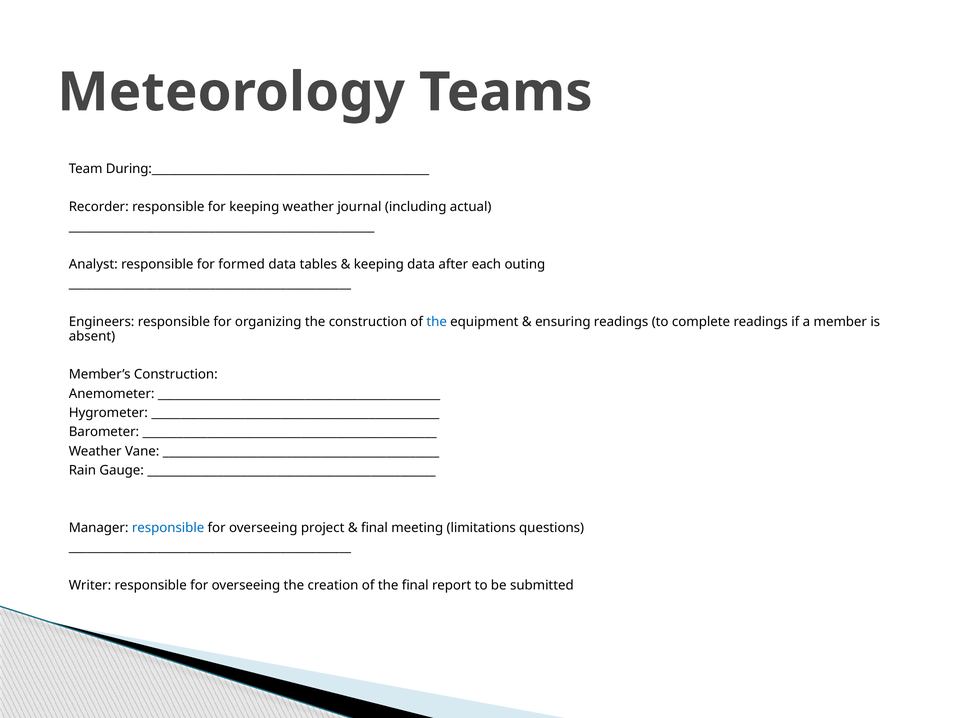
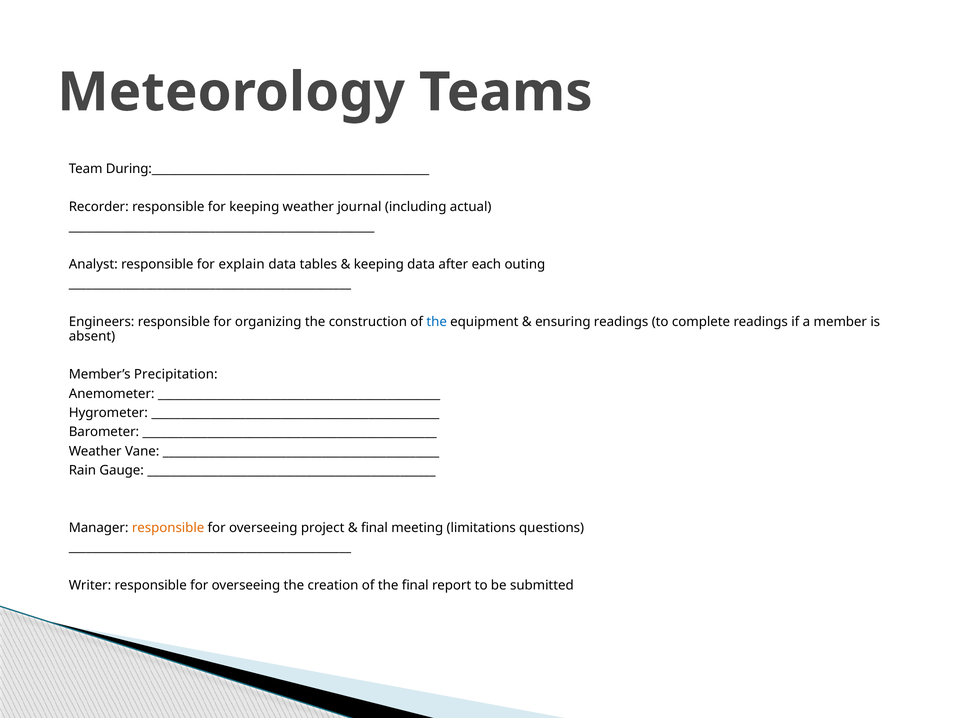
formed: formed -> explain
Member’s Construction: Construction -> Precipitation
responsible at (168, 528) colour: blue -> orange
